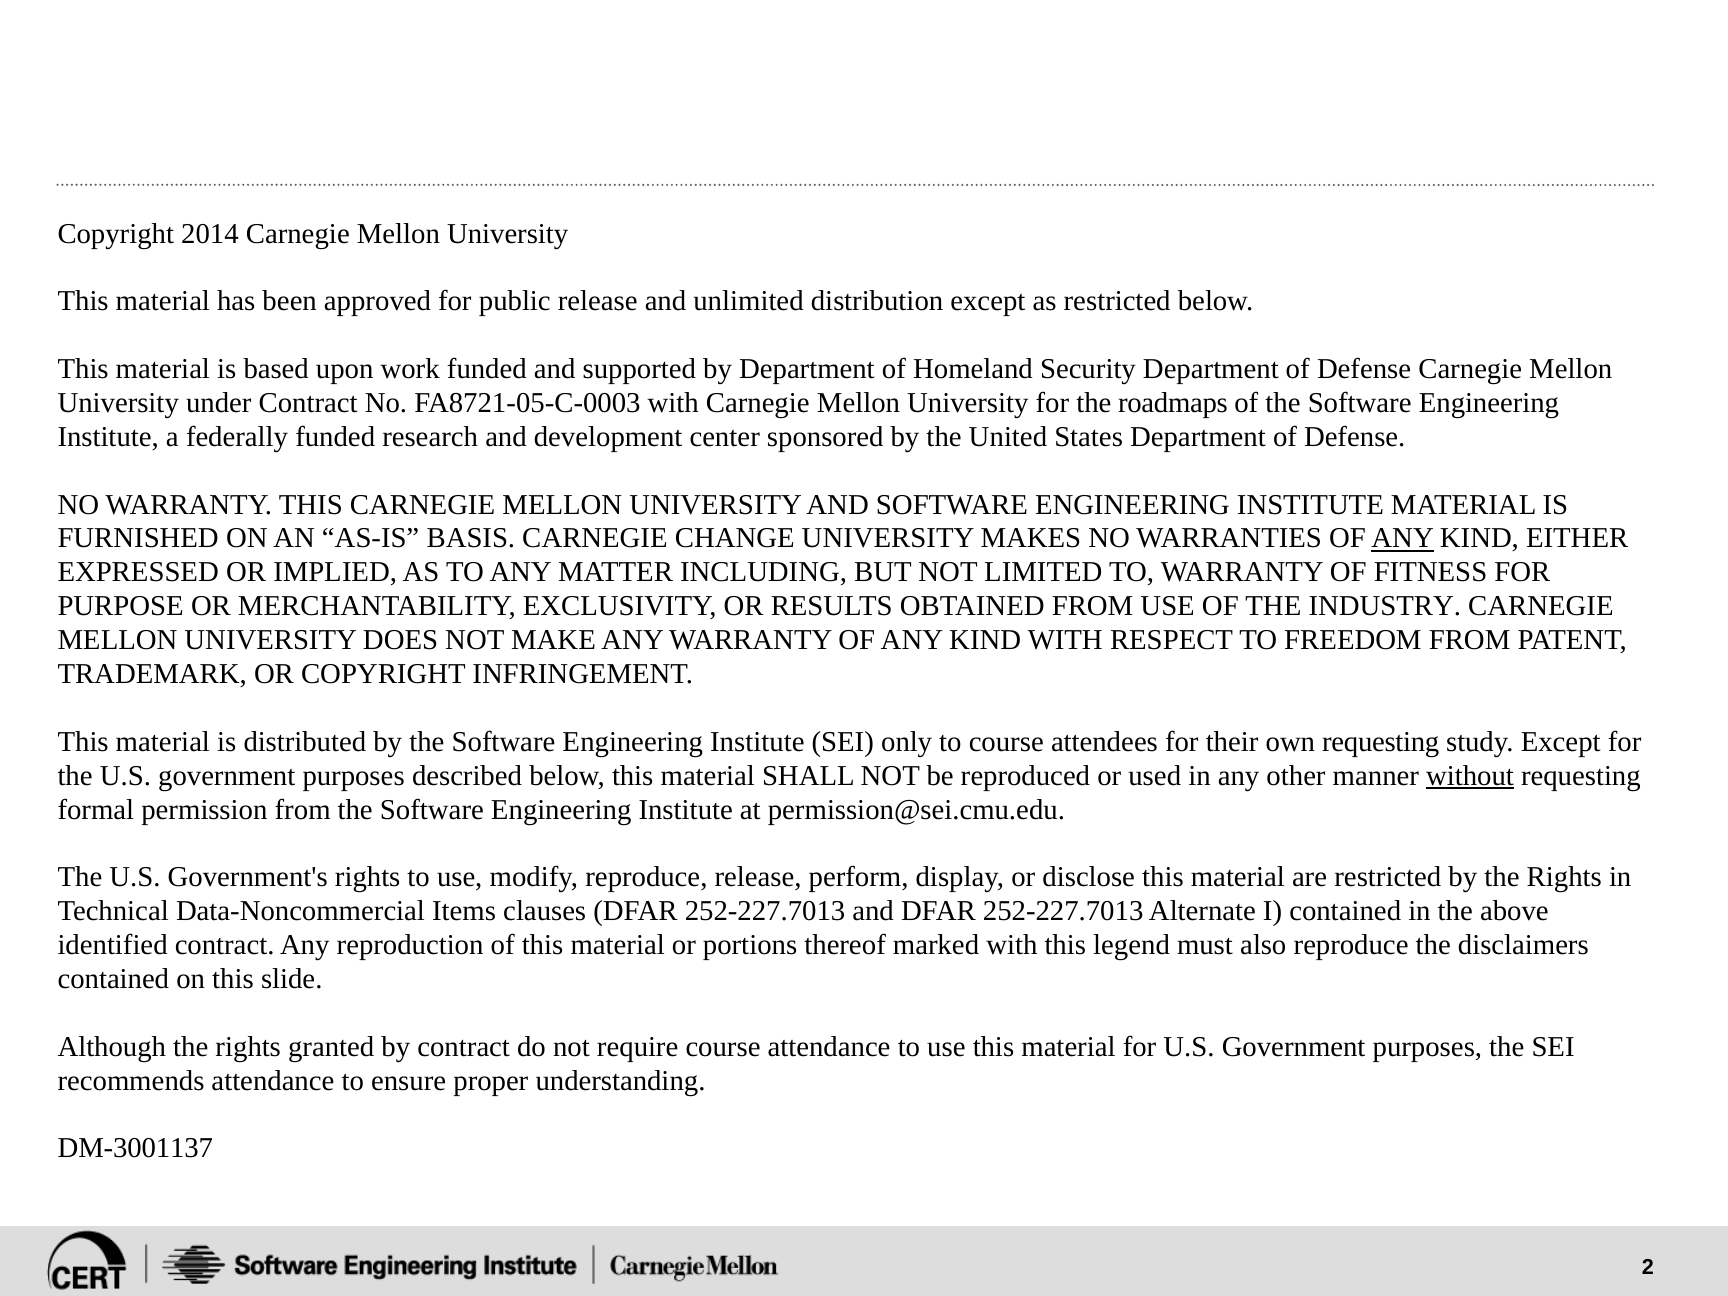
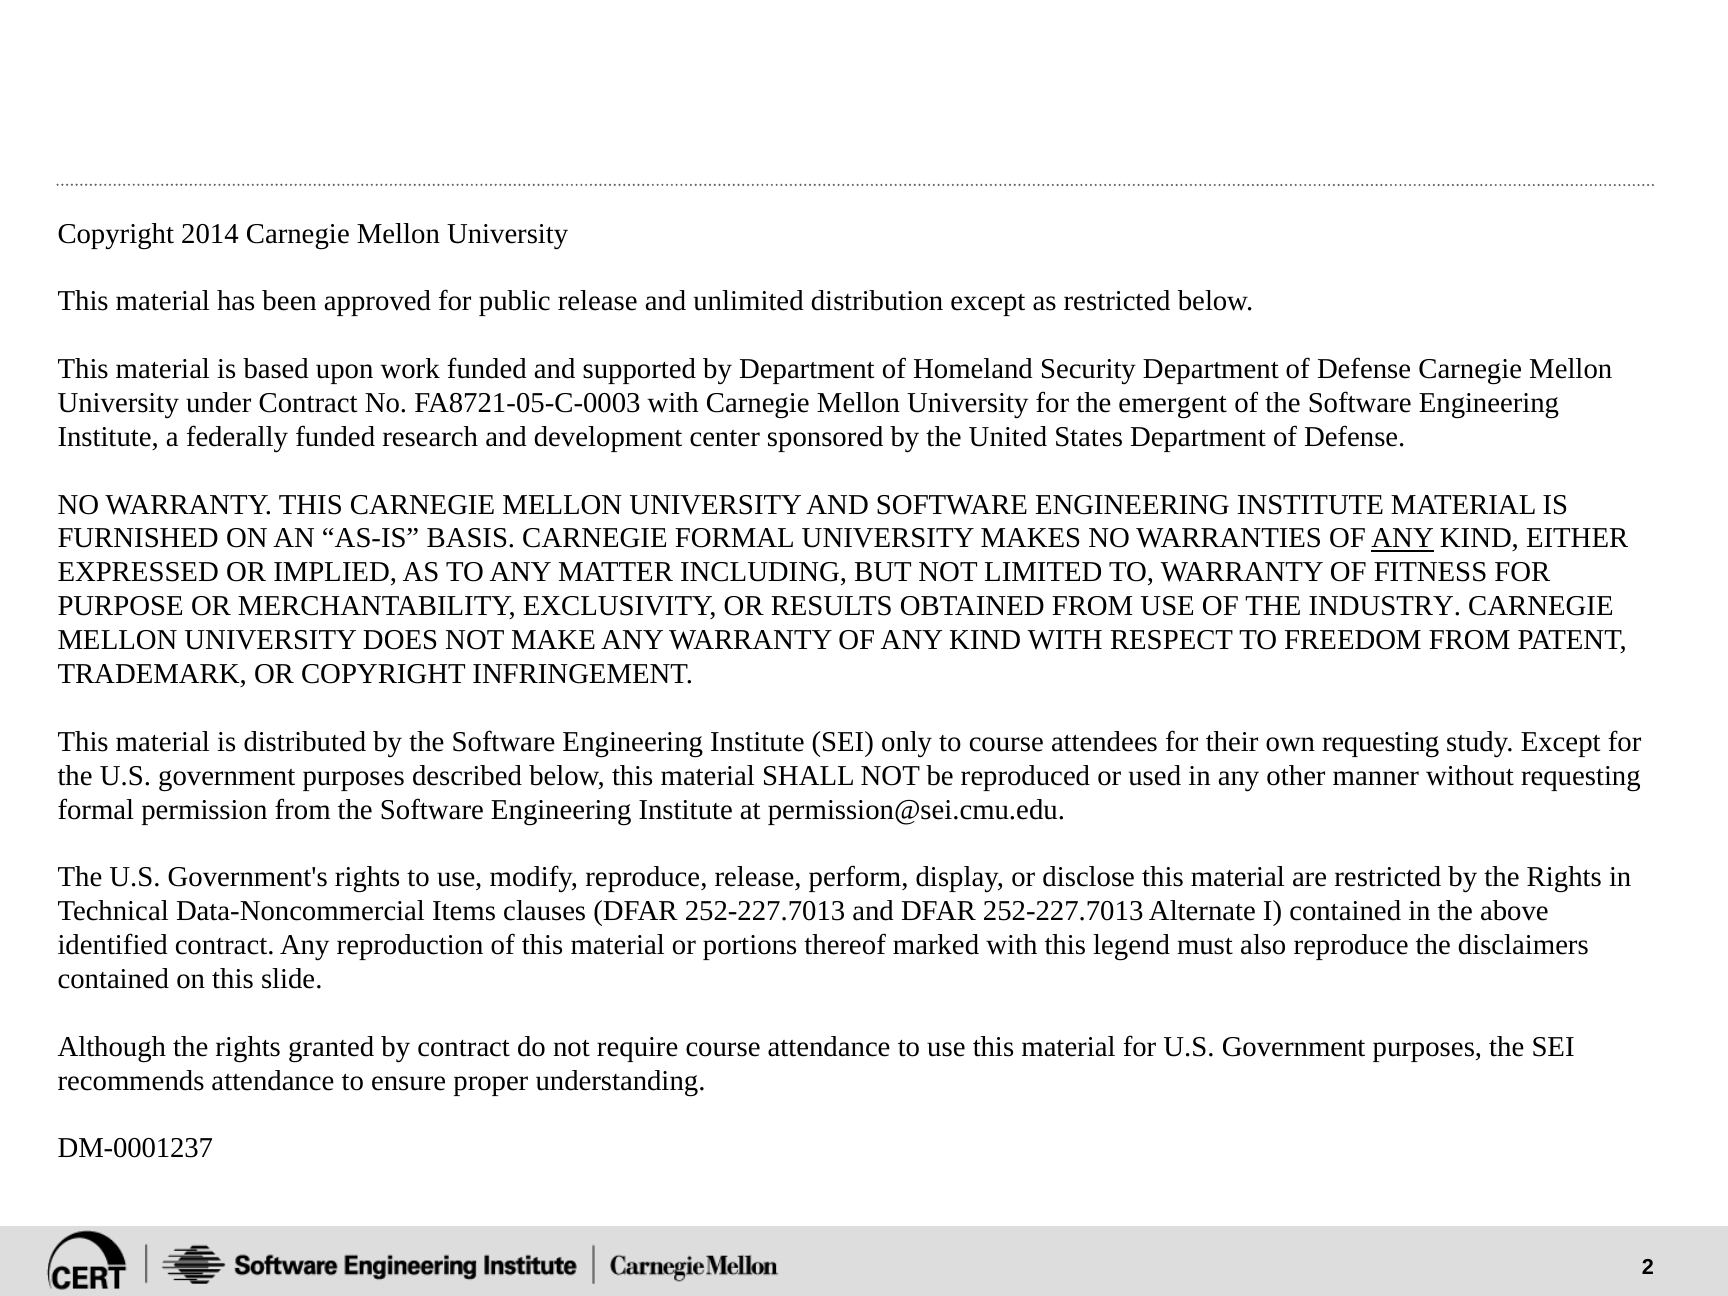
roadmaps: roadmaps -> emergent
CARNEGIE CHANGE: CHANGE -> FORMAL
without underline: present -> none
DM-3001137: DM-3001137 -> DM-0001237
